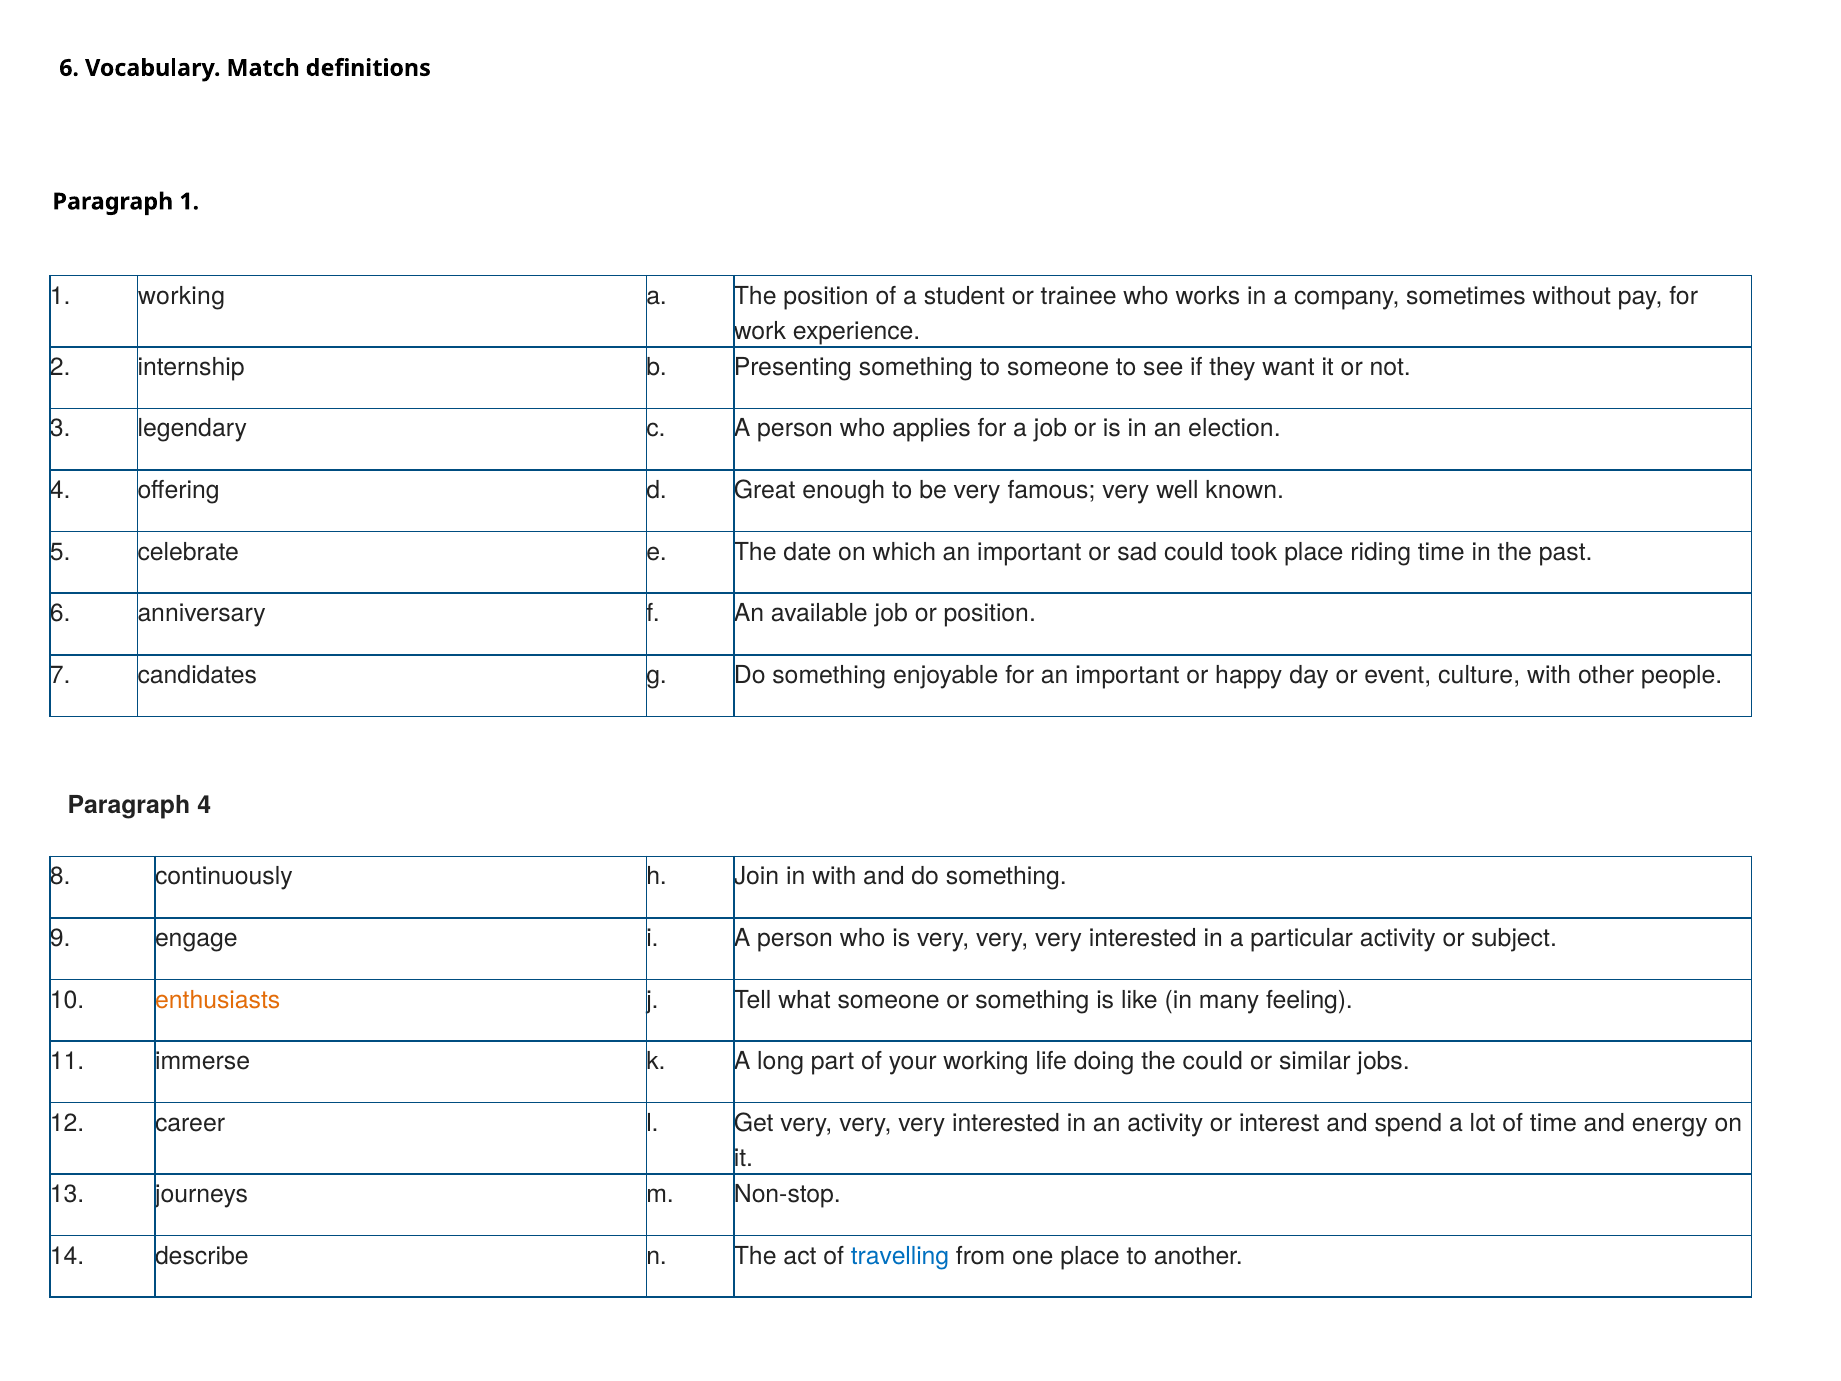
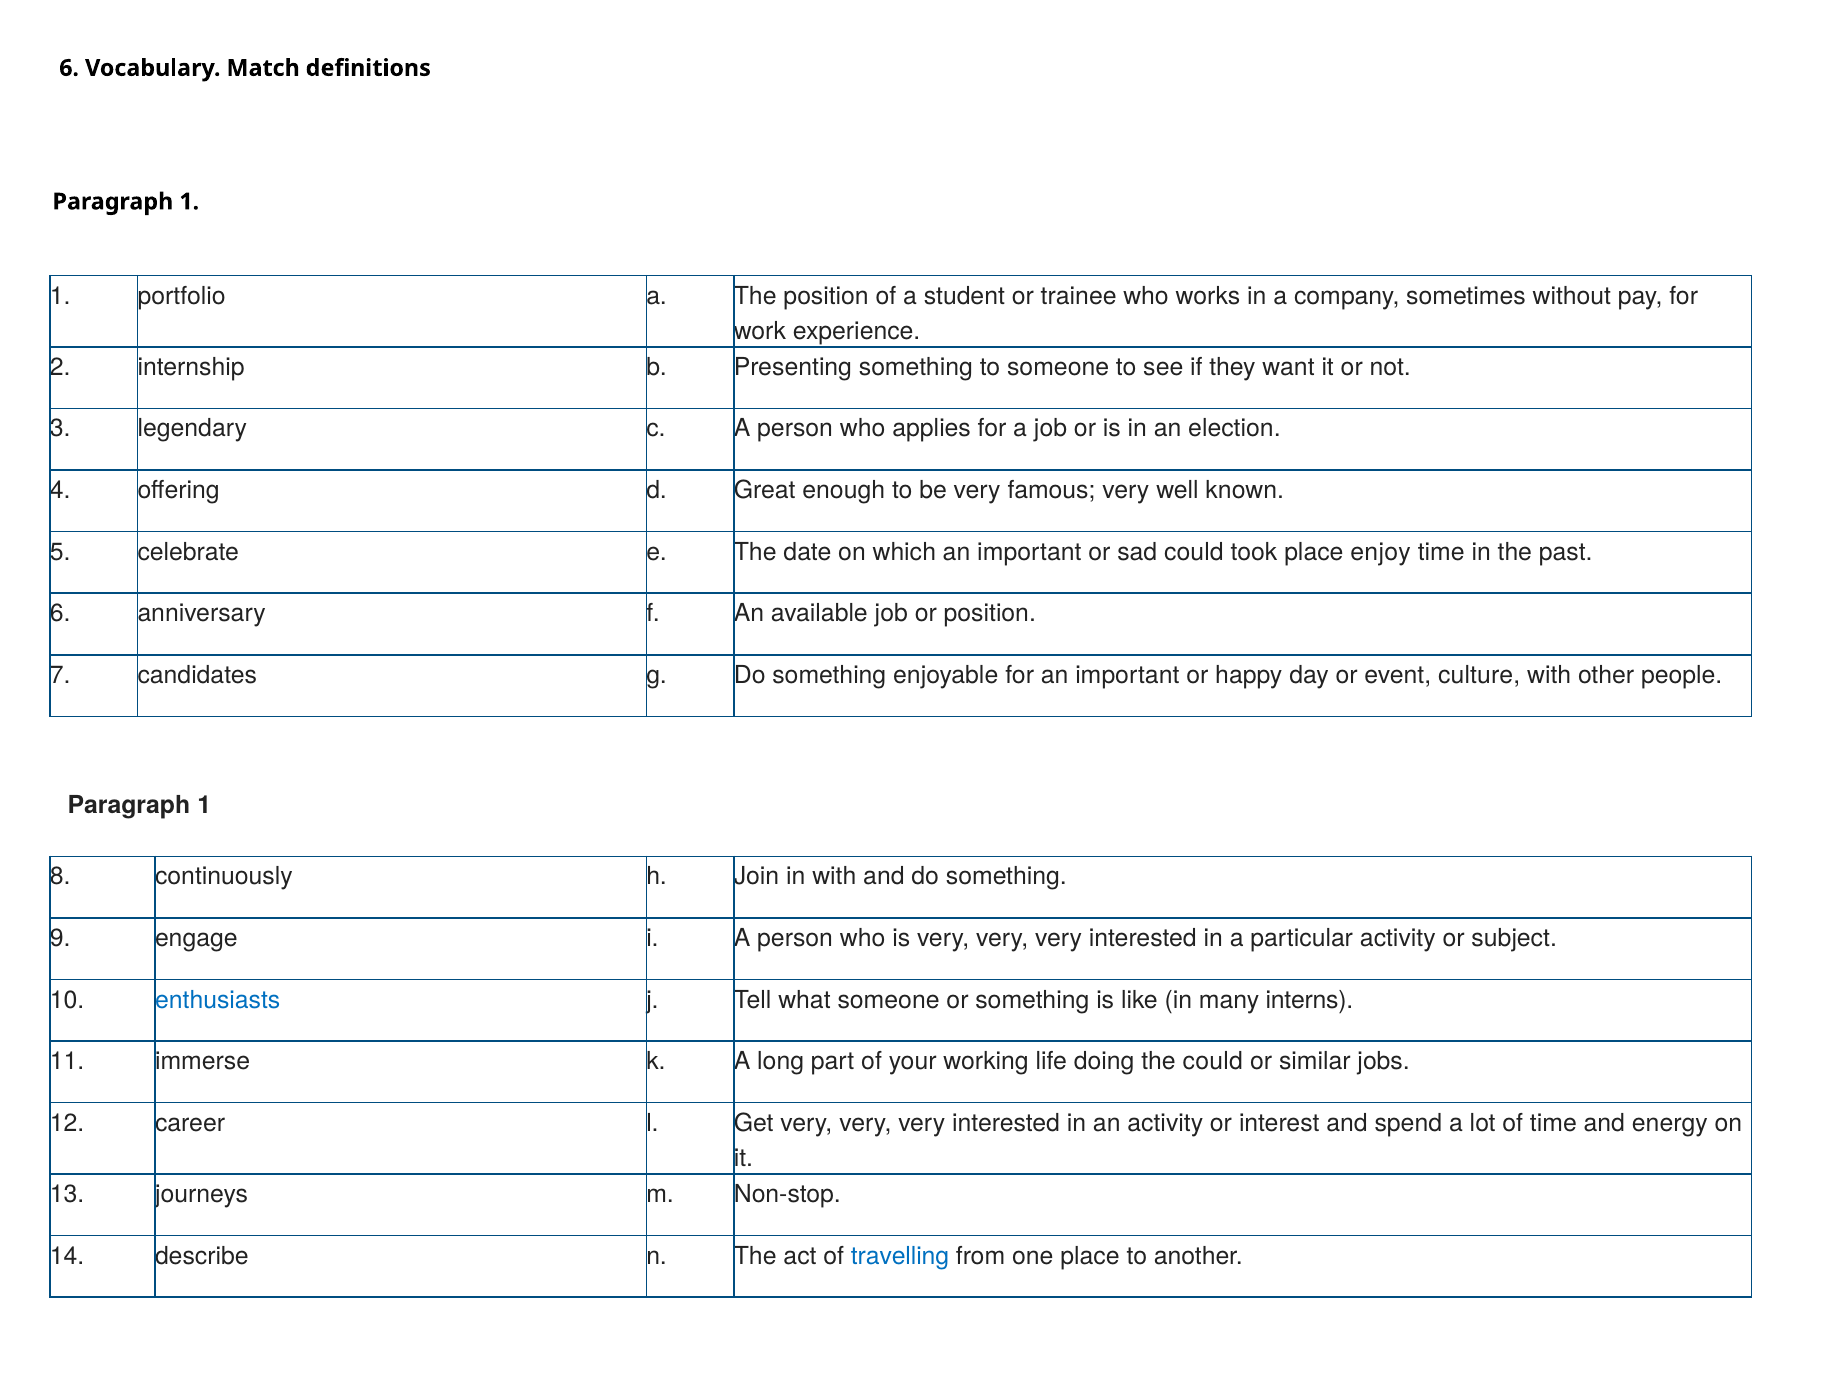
1 working: working -> portfolio
riding: riding -> enjoy
4 at (204, 805): 4 -> 1
enthusiasts colour: orange -> blue
feeling: feeling -> interns
